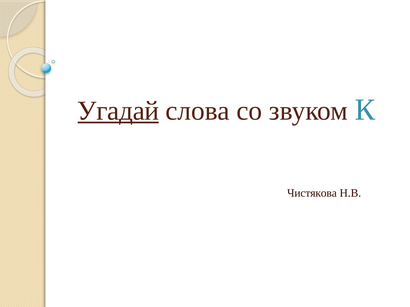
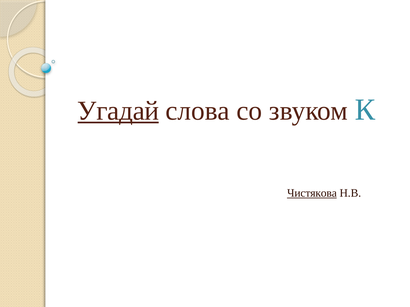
Чистякова underline: none -> present
